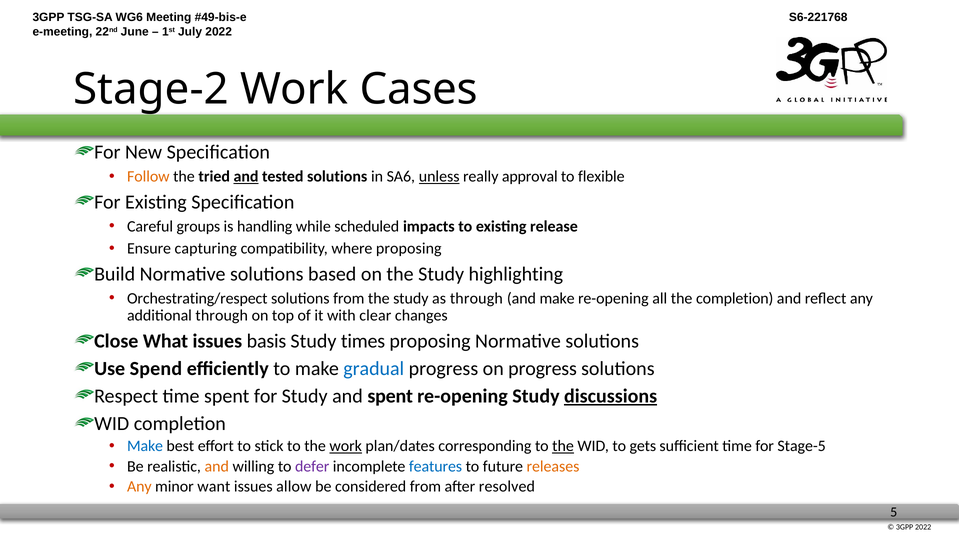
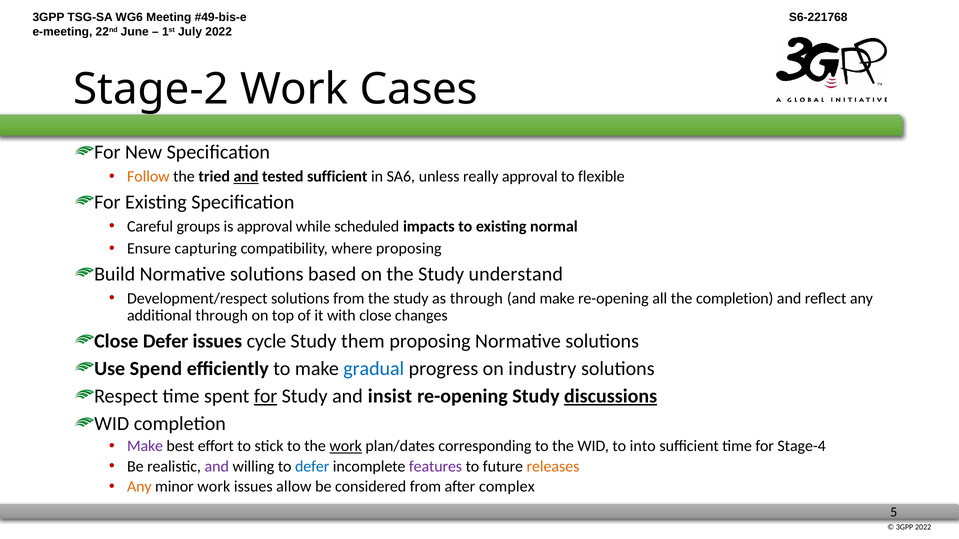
tested solutions: solutions -> sufficient
unless underline: present -> none
is handling: handling -> approval
release: release -> normal
highlighting: highlighting -> understand
Orchestrating/respect: Orchestrating/respect -> Development/respect
with clear: clear -> close
Close What: What -> Defer
basis: basis -> cycle
times: times -> them
on progress: progress -> industry
for at (266, 396) underline: none -> present
and spent: spent -> insist
Make at (145, 446) colour: blue -> purple
the at (563, 446) underline: present -> none
gets: gets -> into
Stage-5: Stage-5 -> Stage-4
and at (217, 467) colour: orange -> purple
defer at (312, 467) colour: purple -> blue
features colour: blue -> purple
minor want: want -> work
resolved: resolved -> complex
